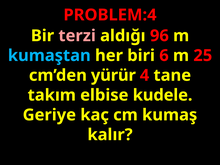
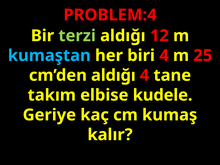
terzi colour: pink -> light green
96: 96 -> 12
biri 6: 6 -> 4
cm’den yürür: yürür -> aldığı
